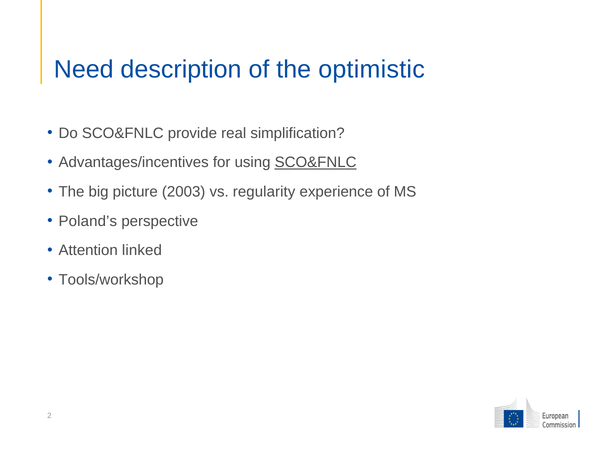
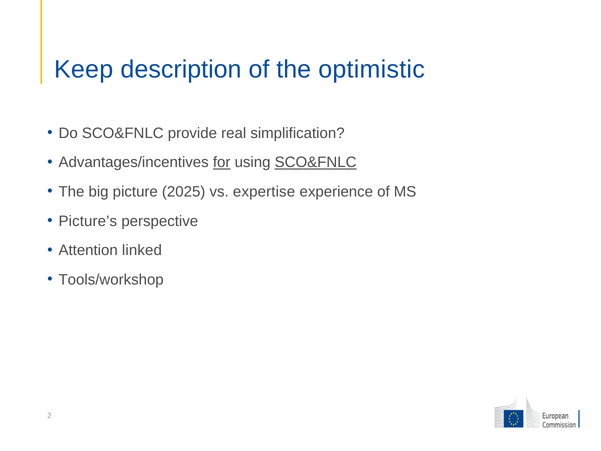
Need: Need -> Keep
for underline: none -> present
2003: 2003 -> 2025
regularity: regularity -> expertise
Poland’s: Poland’s -> Picture’s
